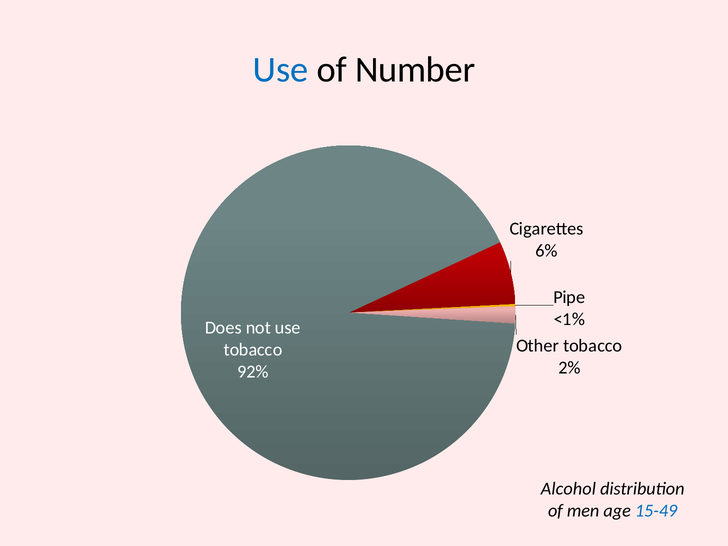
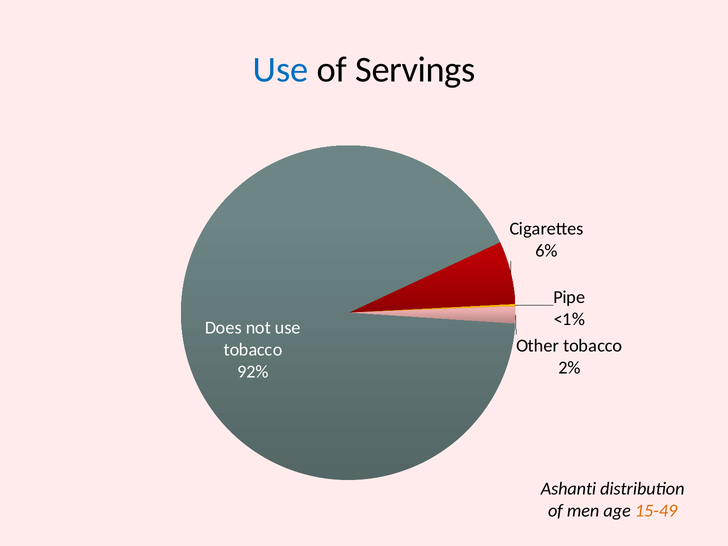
Number: Number -> Servings
Alcohol: Alcohol -> Ashanti
15-49 colour: blue -> orange
